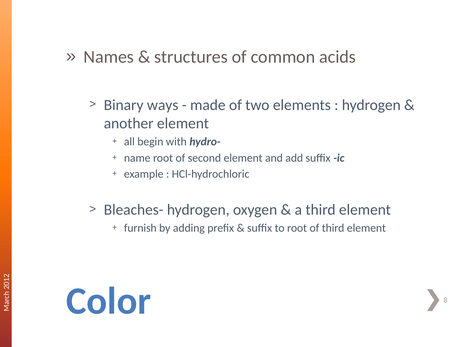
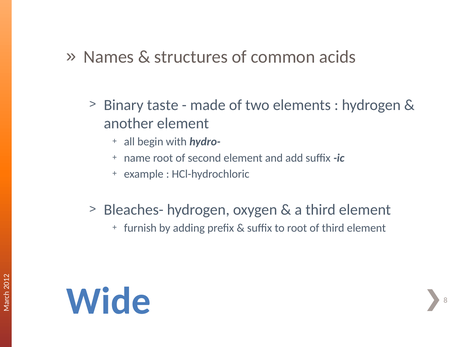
ways: ways -> taste
Color: Color -> Wide
